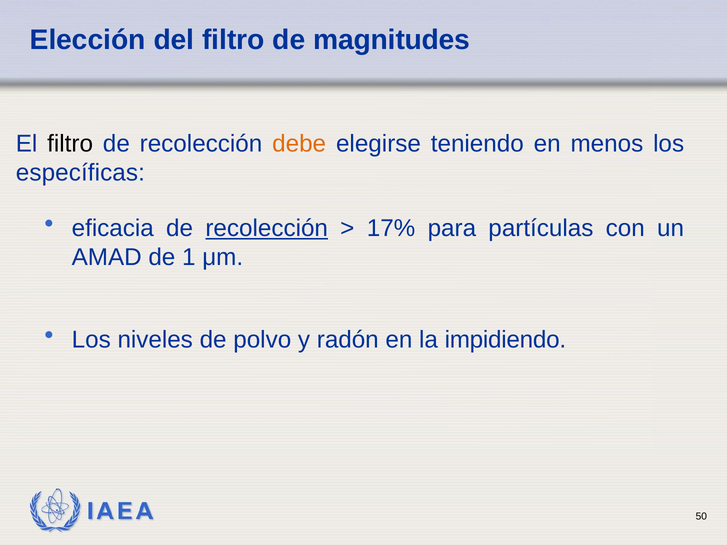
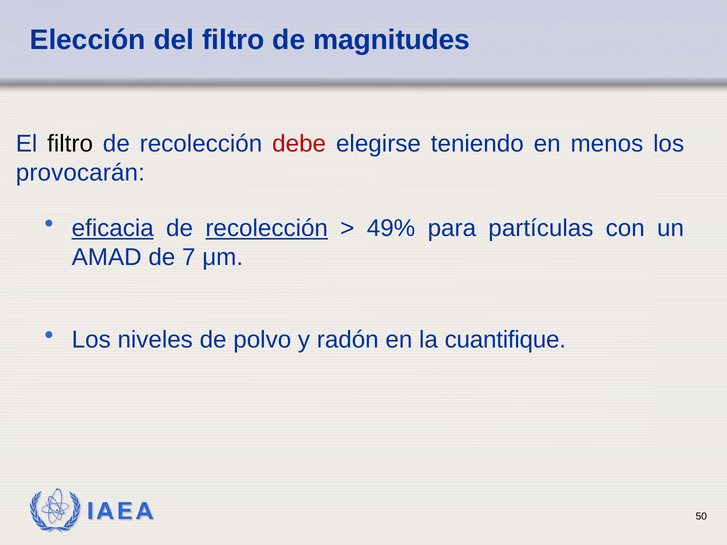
debe colour: orange -> red
específicas: específicas -> provocarán
eficacia underline: none -> present
17%: 17% -> 49%
1: 1 -> 7
impidiendo: impidiendo -> cuantifique
